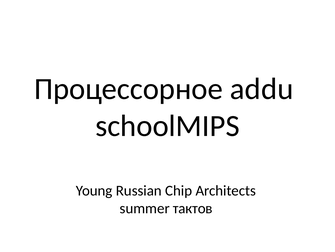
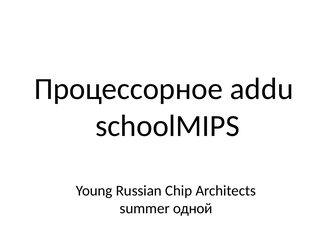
тактов: тактов -> одной
